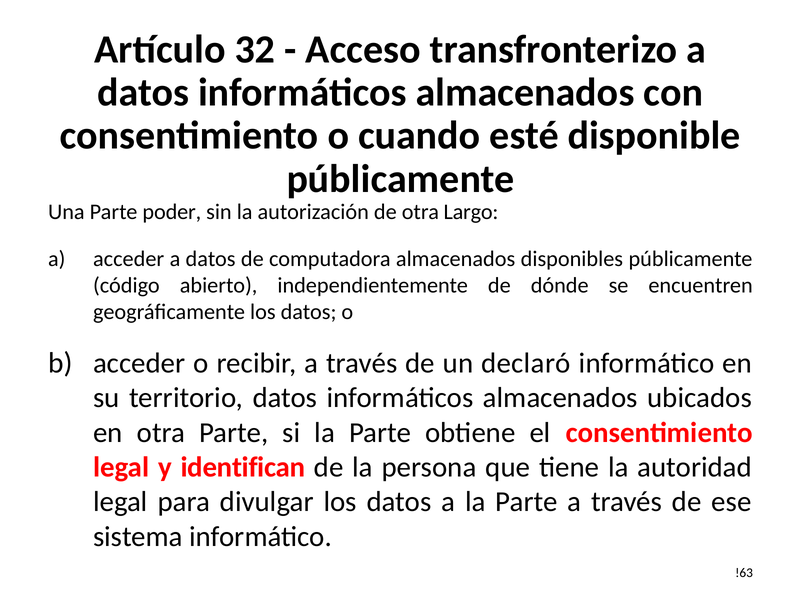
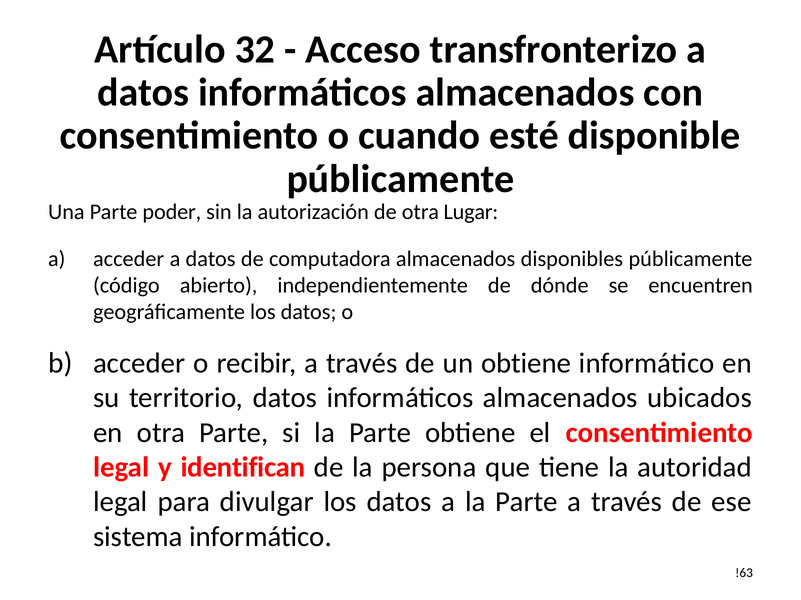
Largo: Largo -> Lugar
un declaró: declaró -> obtiene
